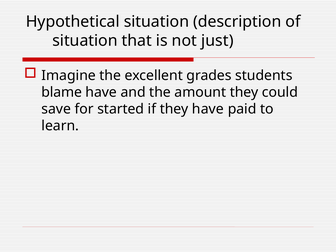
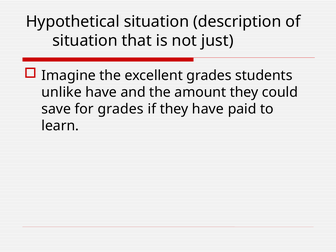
blame: blame -> unlike
for started: started -> grades
